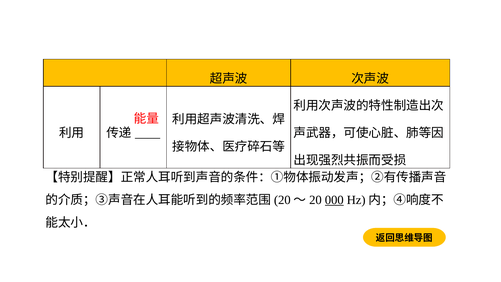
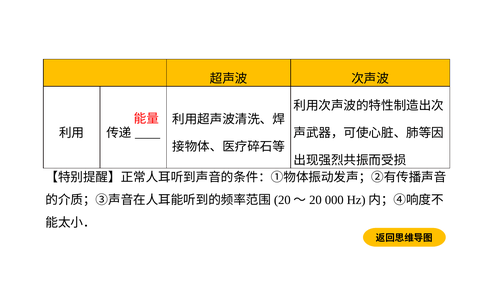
000 underline: present -> none
